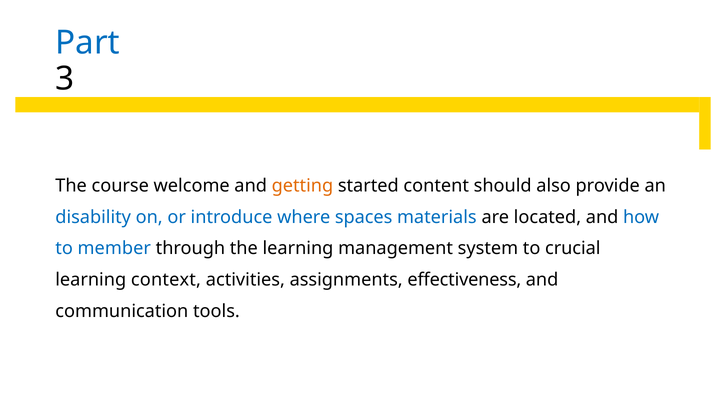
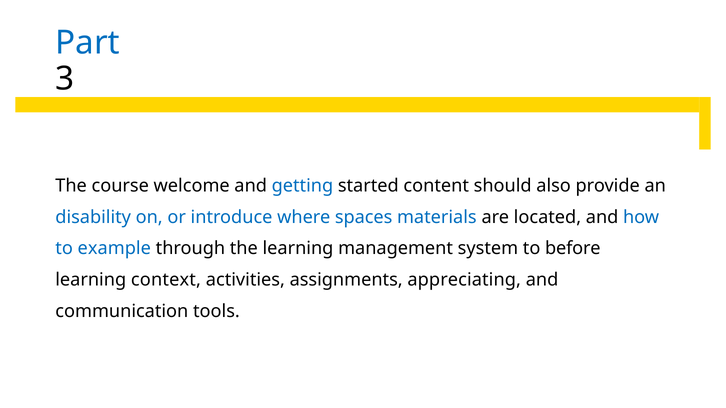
getting colour: orange -> blue
member: member -> example
crucial: crucial -> before
effectiveness: effectiveness -> appreciating
